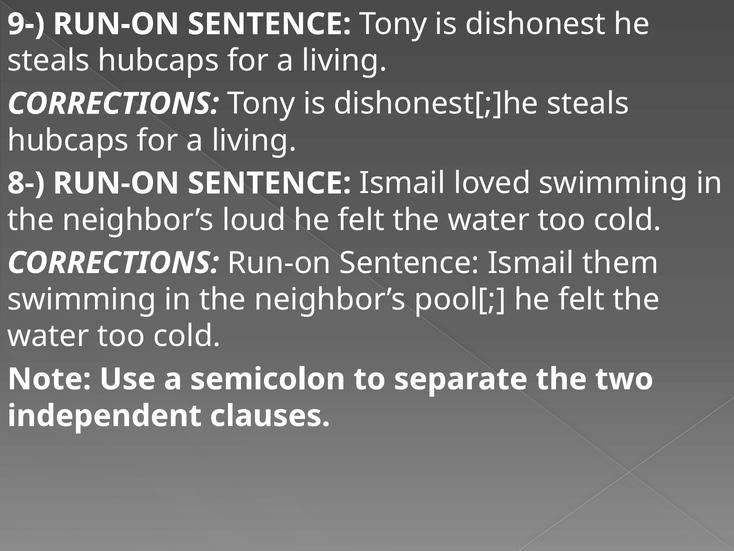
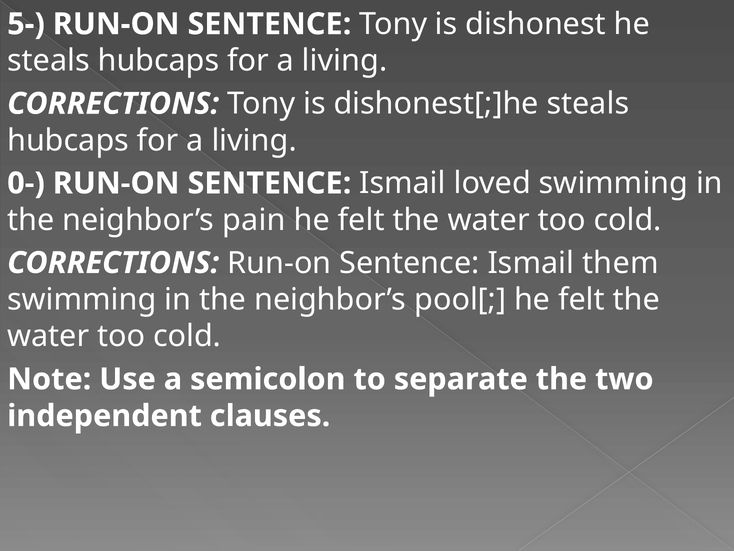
9-: 9- -> 5-
8-: 8- -> 0-
loud: loud -> pain
